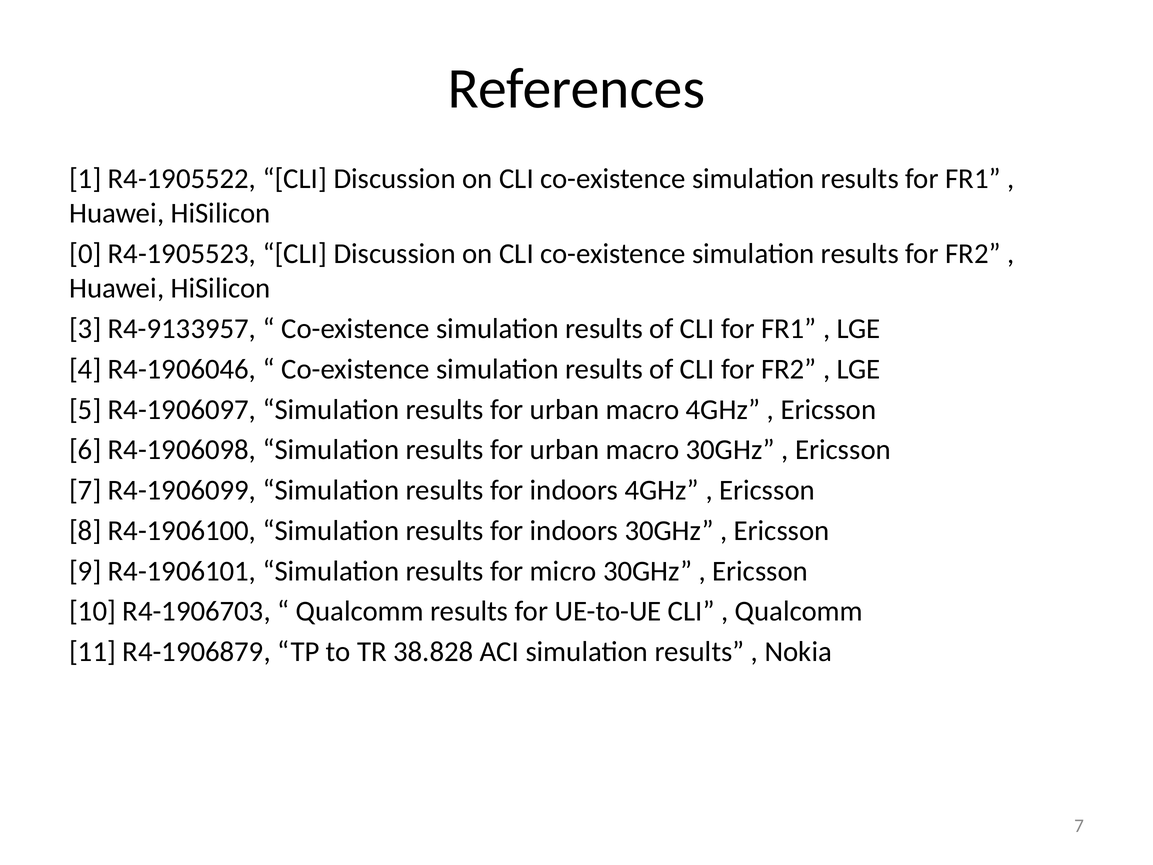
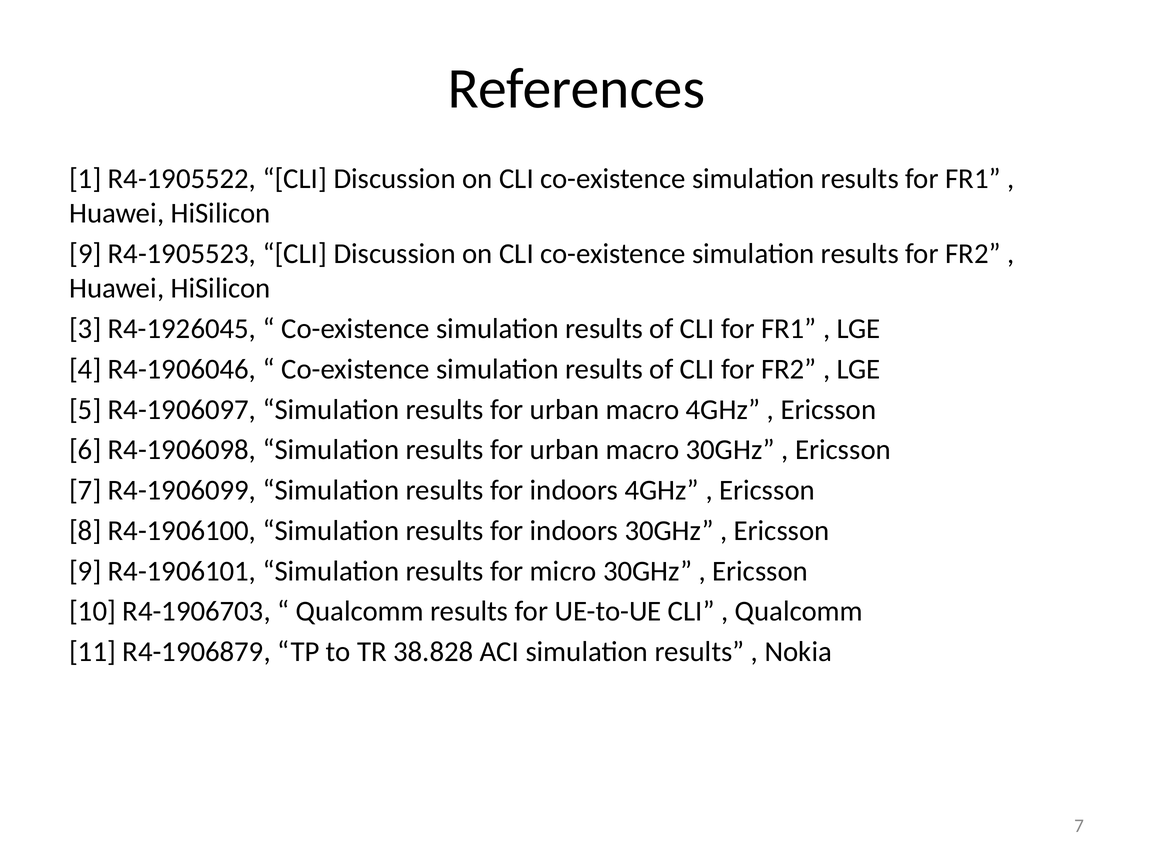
0 at (85, 254): 0 -> 9
R4-9133957: R4-9133957 -> R4-1926045
